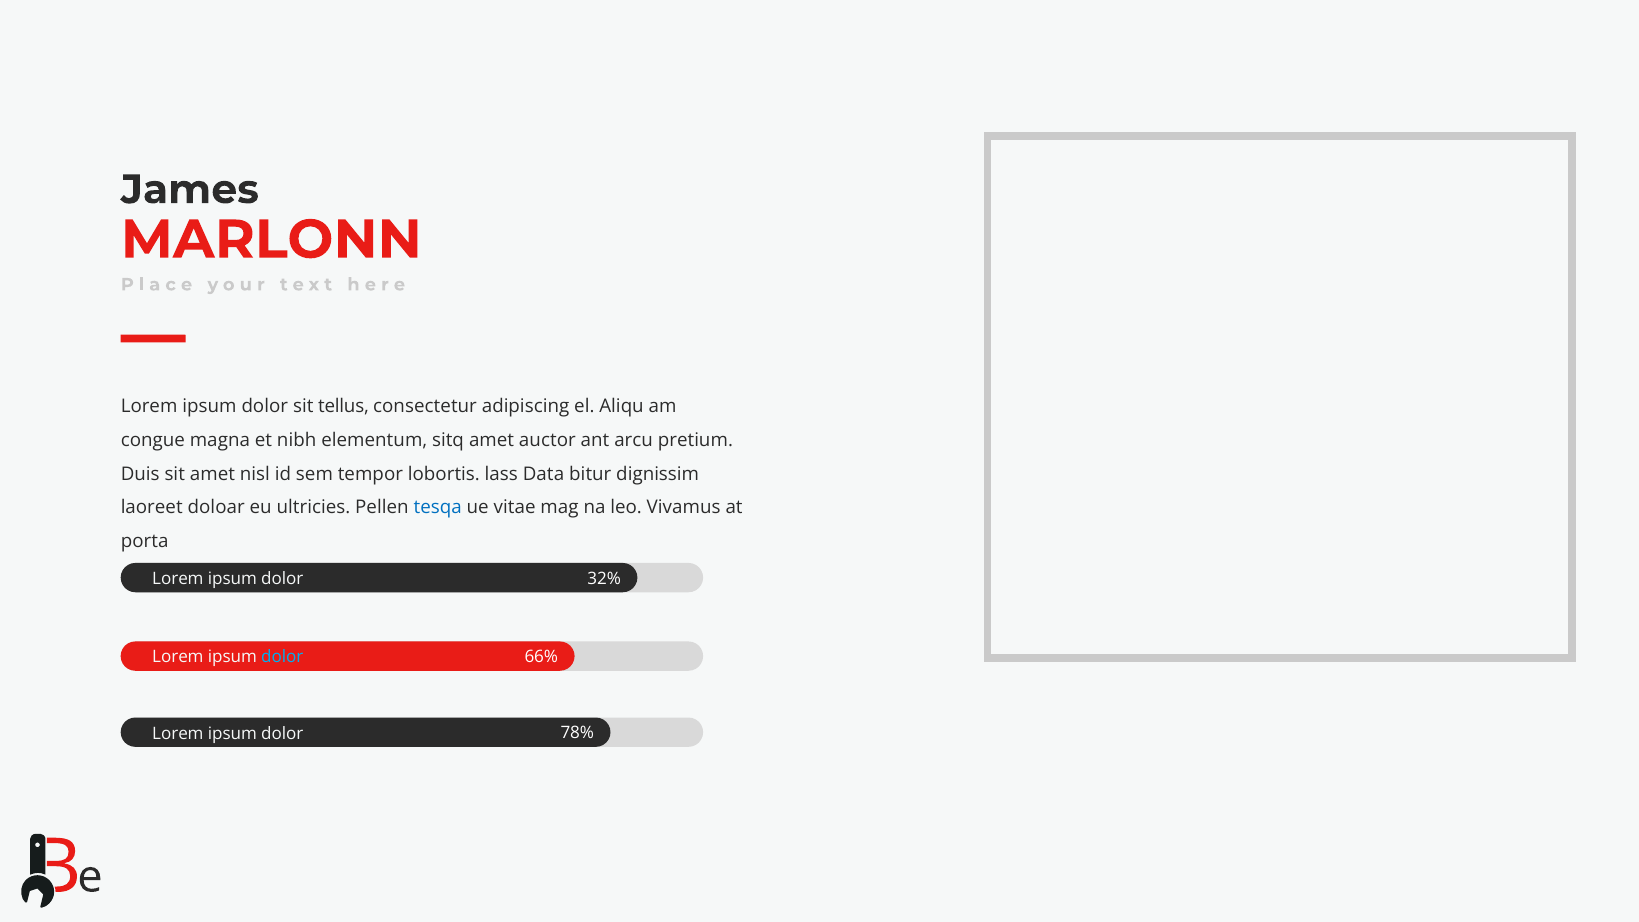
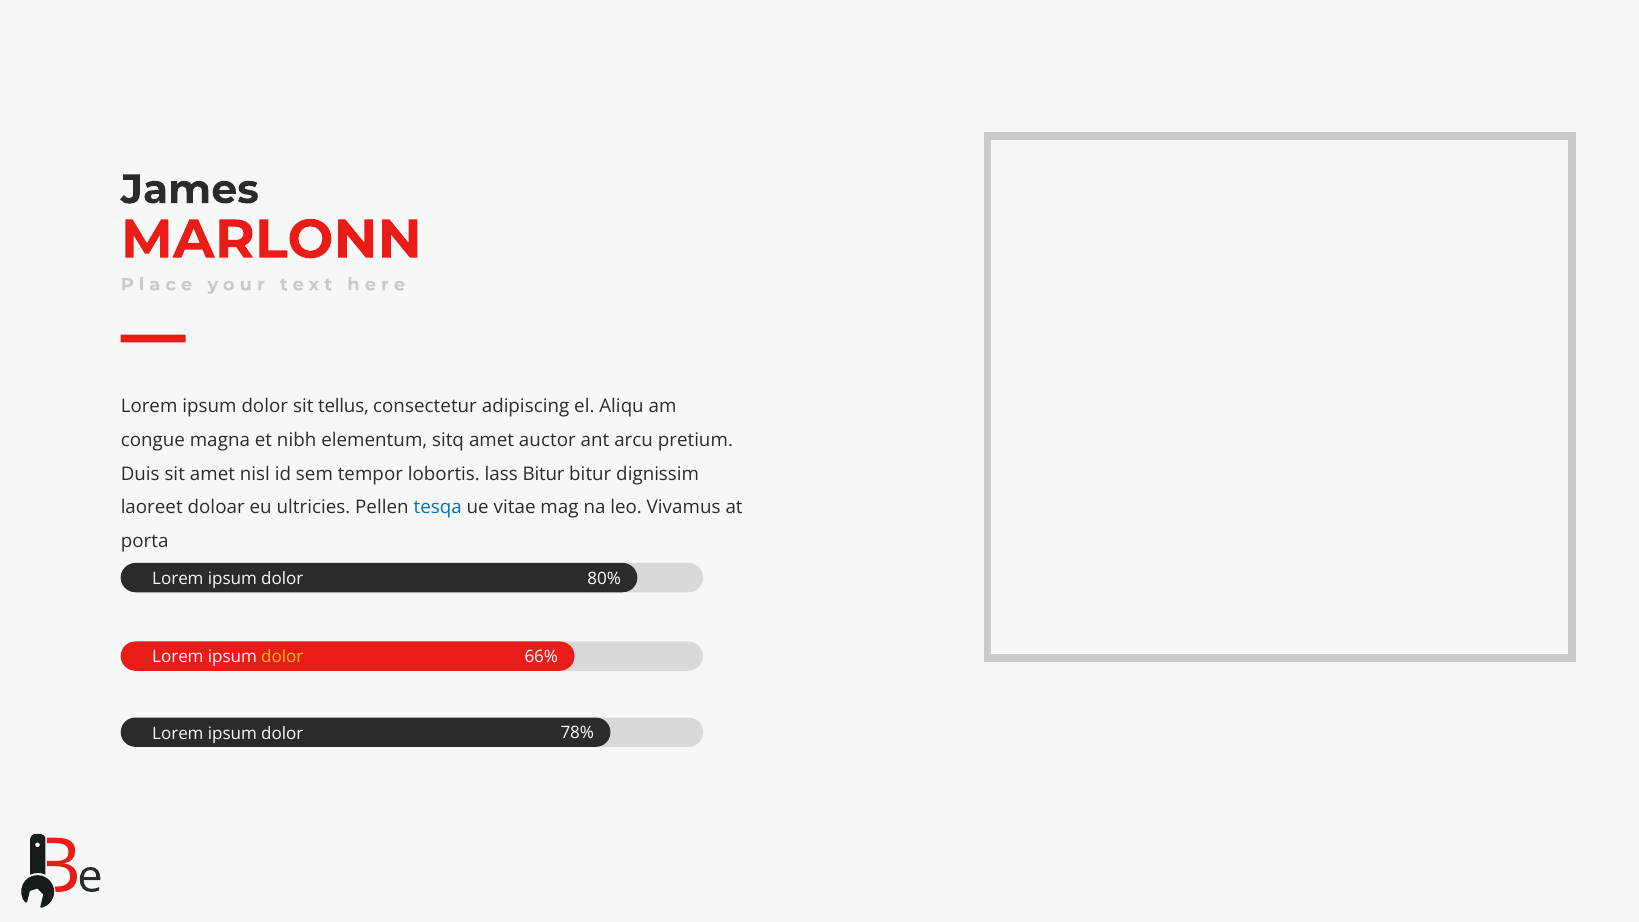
lass Data: Data -> Bitur
32%: 32% -> 80%
dolor at (282, 657) colour: light blue -> yellow
